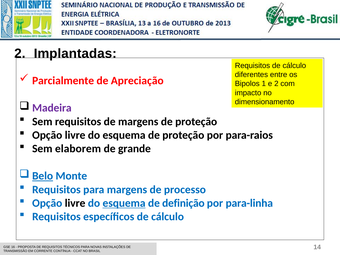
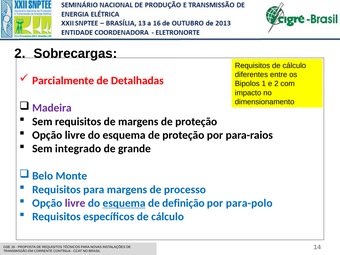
Implantadas: Implantadas -> Sobrecargas
Apreciação: Apreciação -> Detalhadas
elaborem: elaborem -> integrado
Belo underline: present -> none
livre at (75, 203) colour: black -> purple
para-linha: para-linha -> para-polo
